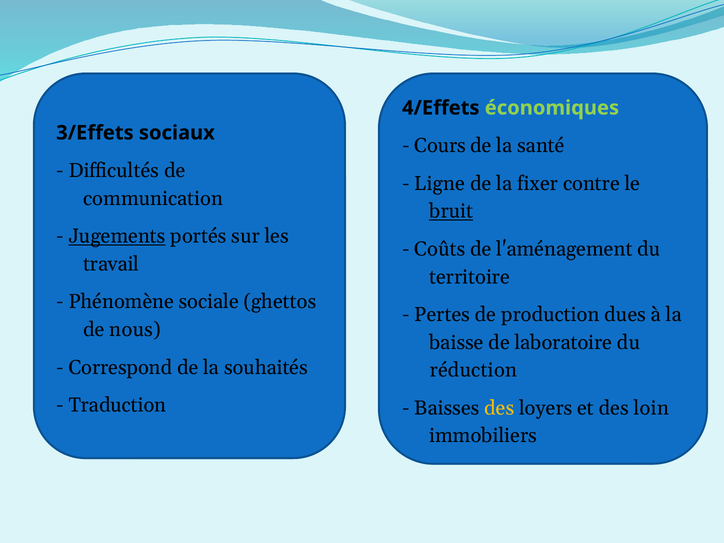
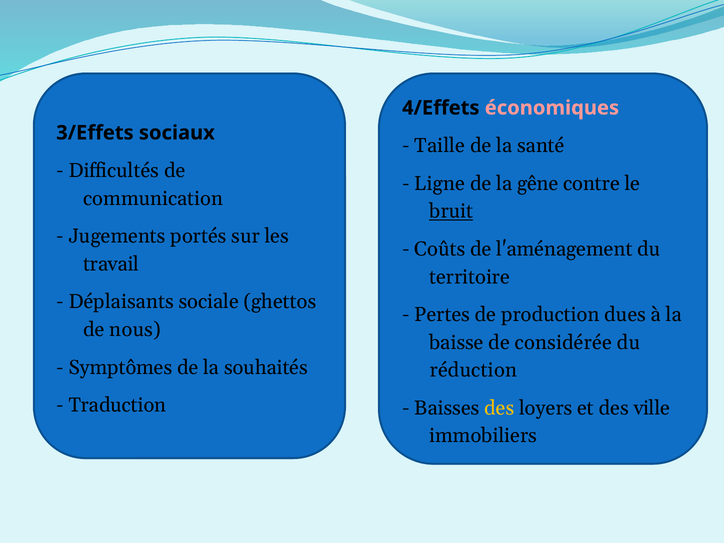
économiques colour: light green -> pink
Cours: Cours -> Taille
fixer: fixer -> gêne
Jugements underline: present -> none
Phénomène: Phénomène -> Déplaisants
laboratoire: laboratoire -> considérée
Correspond: Correspond -> Symptômes
loin: loin -> ville
